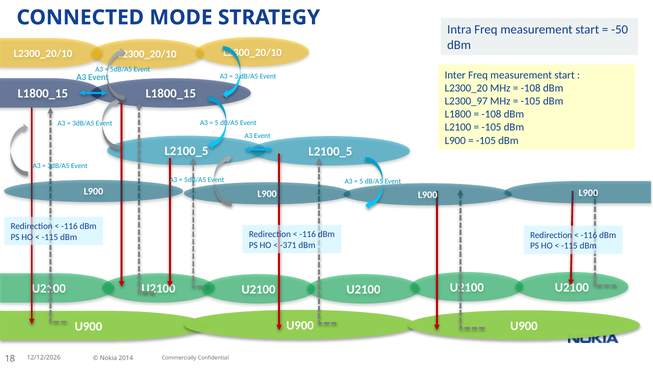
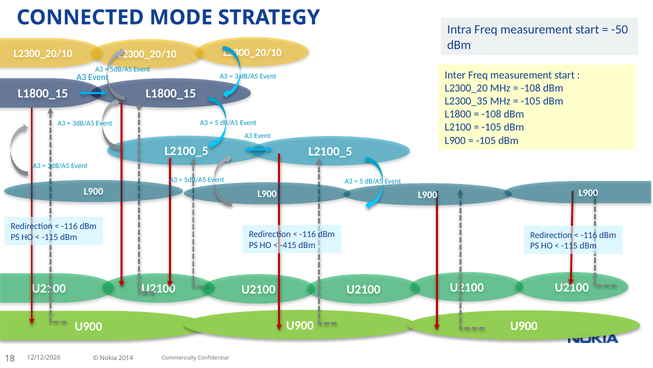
L2300_97: L2300_97 -> L2300_35
-371: -371 -> -415
